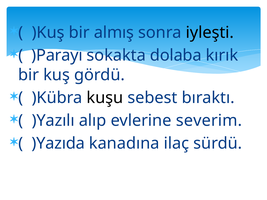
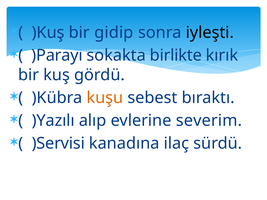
almış: almış -> gidip
dolaba: dolaba -> birlikte
kuşu colour: black -> orange
)Yazıda: )Yazıda -> )Servisi
